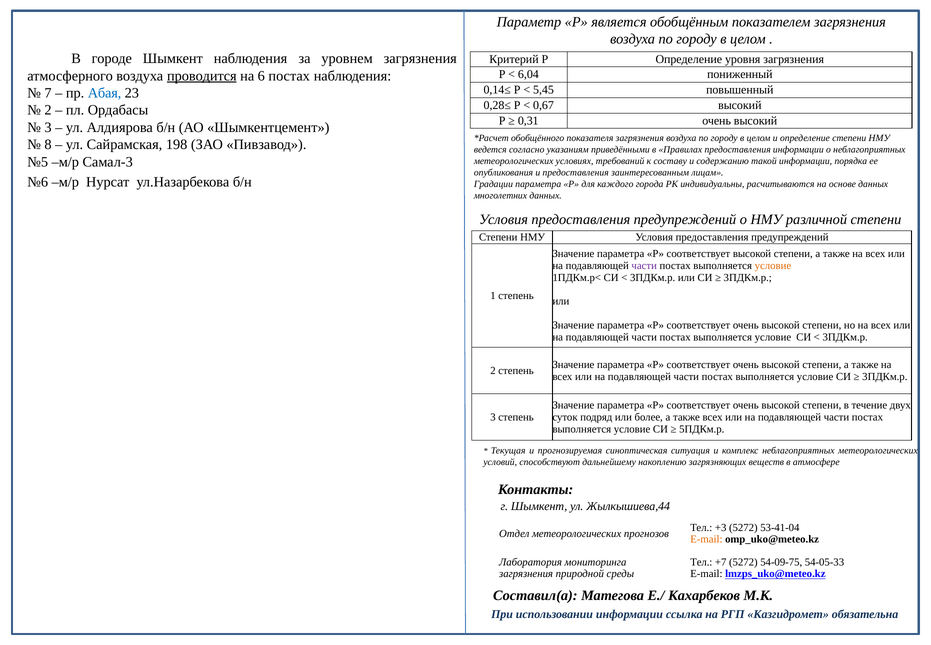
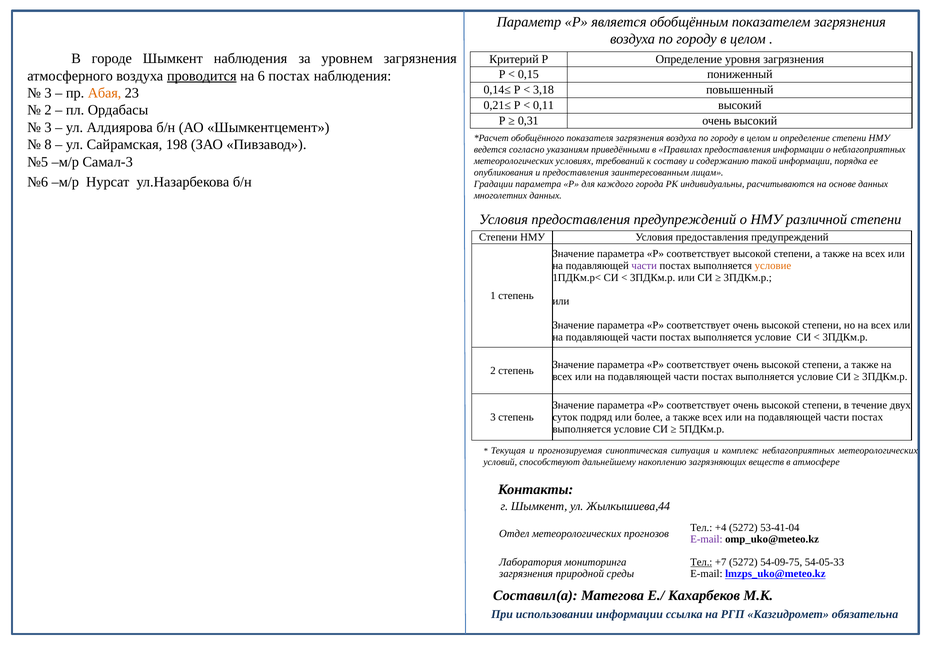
6,04: 6,04 -> 0,15
5,45: 5,45 -> 3,18
7 at (48, 93): 7 -> 3
Абая colour: blue -> orange
0,28≤: 0,28≤ -> 0,21≤
0,67: 0,67 -> 0,11
+3: +3 -> +4
E-mail at (706, 539) colour: orange -> purple
Тел at (701, 562) underline: none -> present
